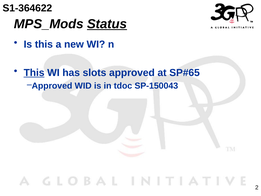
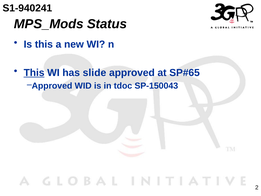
S1-364622: S1-364622 -> S1-940241
Status underline: present -> none
slots: slots -> slide
